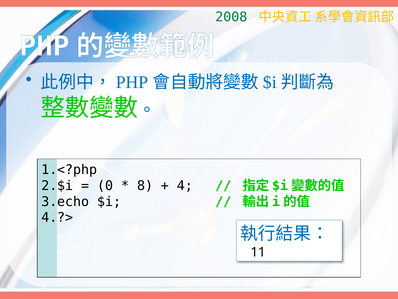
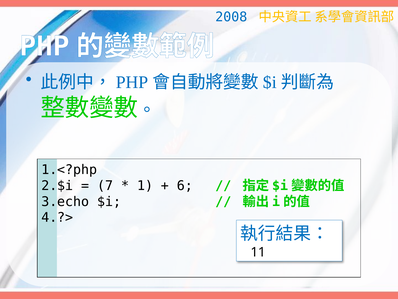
2008 colour: green -> blue
0: 0 -> 7
8: 8 -> 1
4: 4 -> 6
